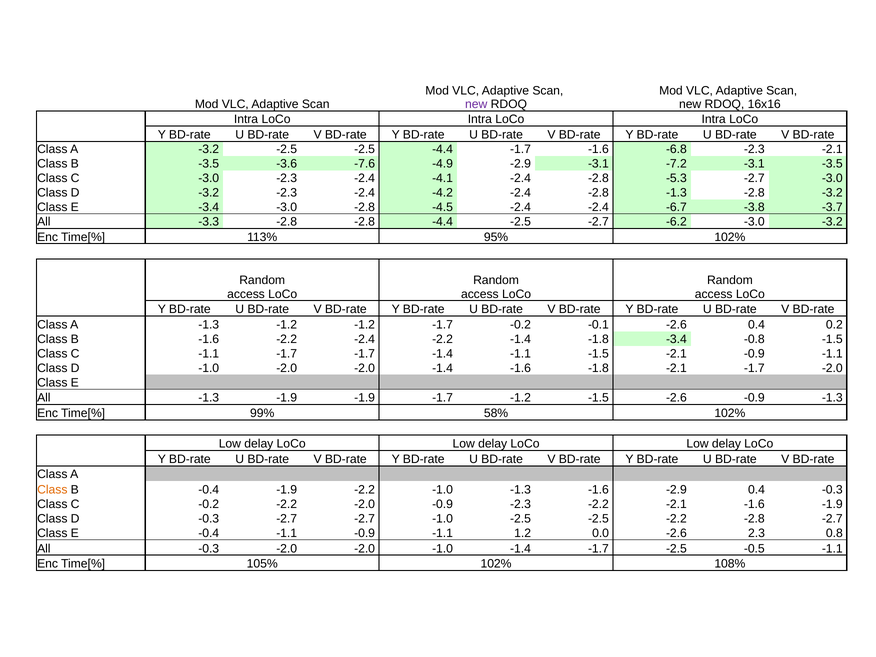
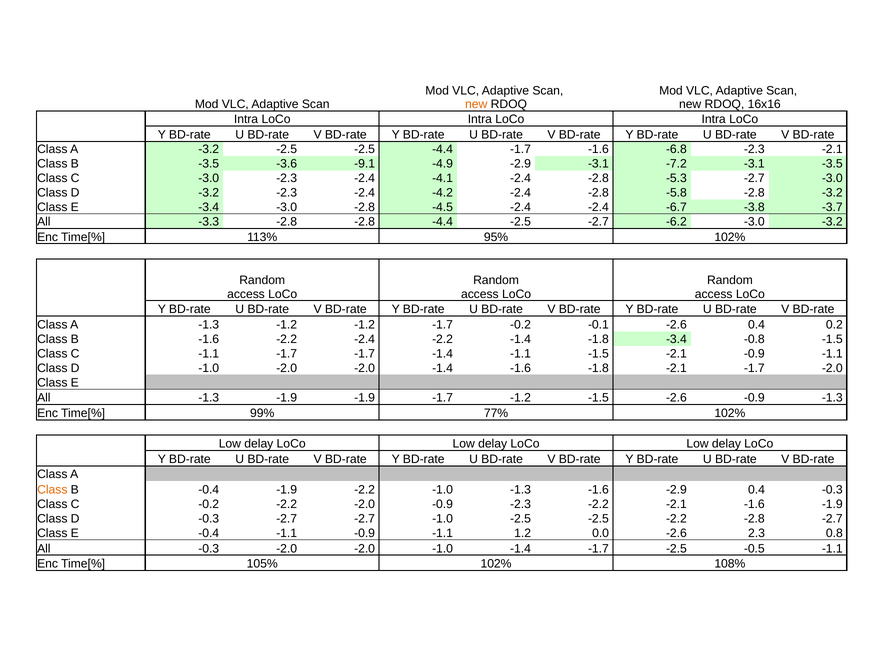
new at (476, 104) colour: purple -> orange
-7.6: -7.6 -> -9.1
-2.8 -1.3: -1.3 -> -5.8
58%: 58% -> 77%
